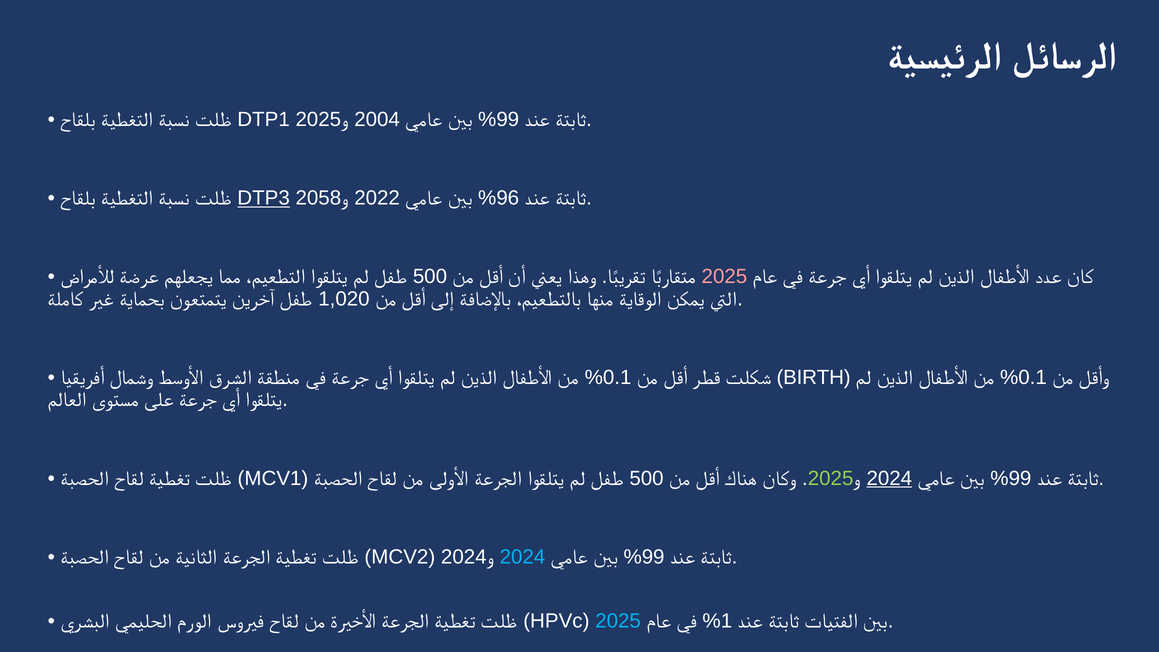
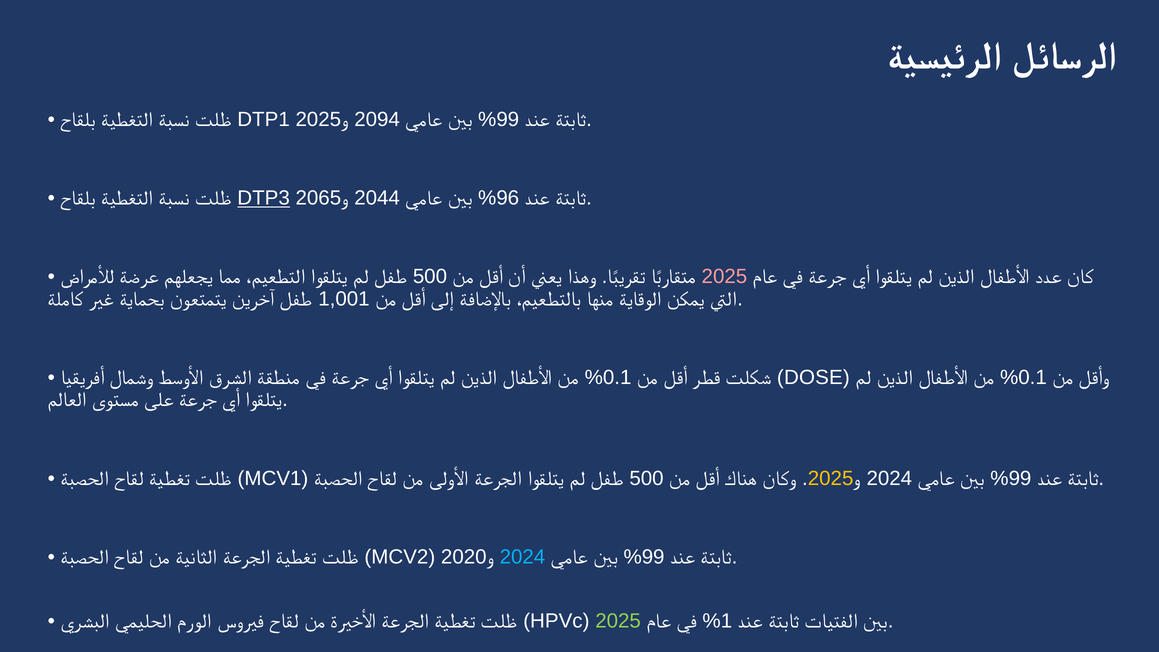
2004: 2004 -> 2094
2058: 2058 -> 2065
2022: 2022 -> 2044
1,020: 1,020 -> 1,001
BIRTH: BIRTH -> DOSE
2025 at (831, 478) colour: light green -> yellow
2024 at (889, 478) underline: present -> none
2024 at (464, 557): 2024 -> 2020
2025 at (618, 621) colour: light blue -> light green
